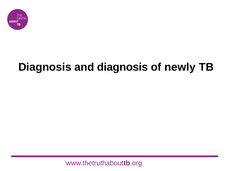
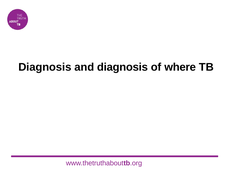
newly: newly -> where
